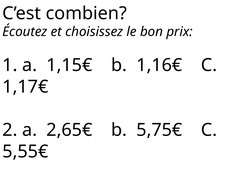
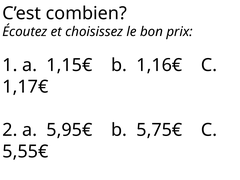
2,65€: 2,65€ -> 5,95€
